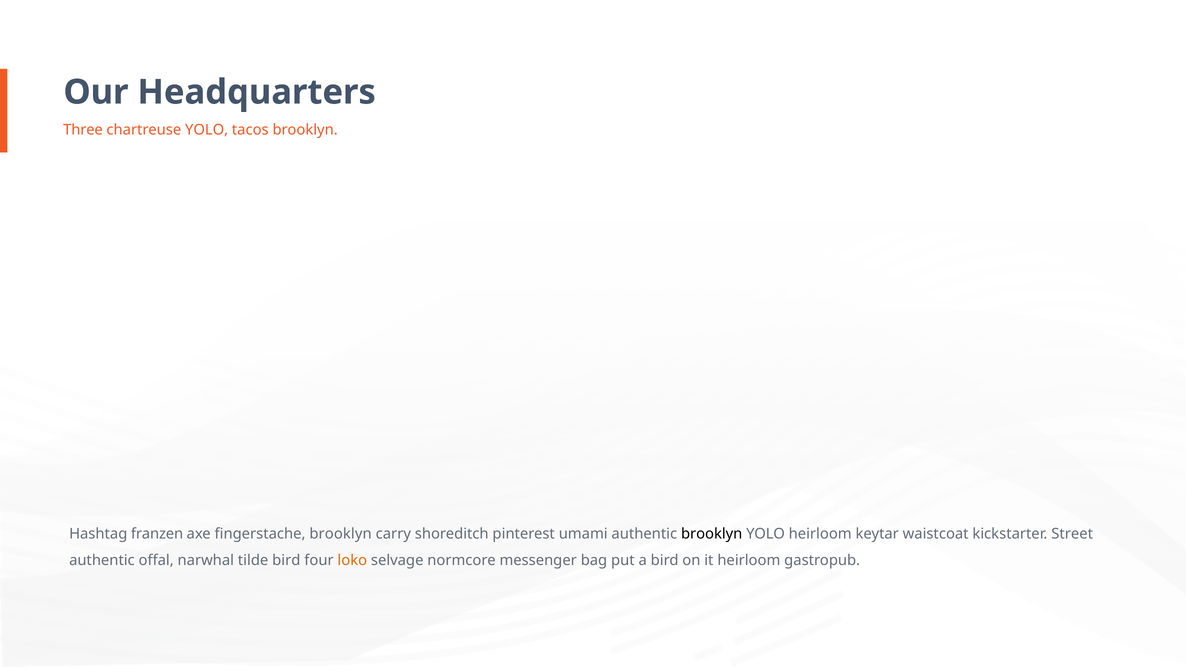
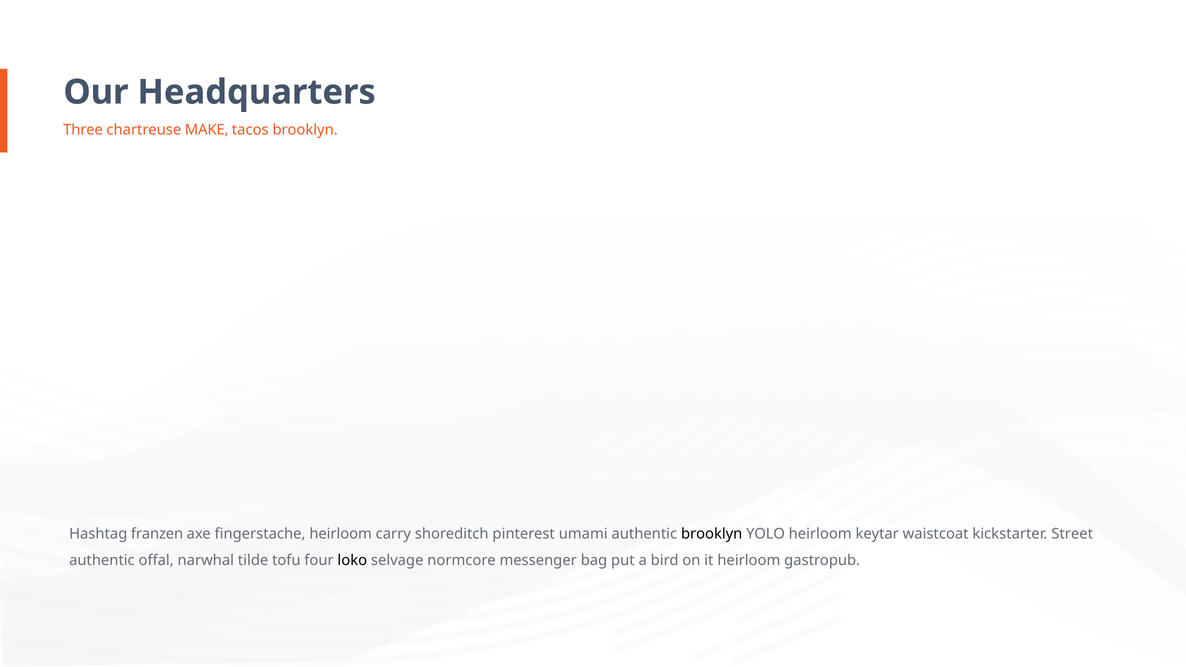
chartreuse YOLO: YOLO -> MAKE
fingerstache brooklyn: brooklyn -> heirloom
tilde bird: bird -> tofu
loko colour: orange -> black
